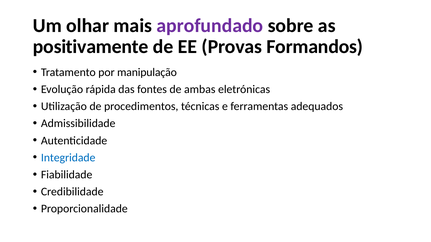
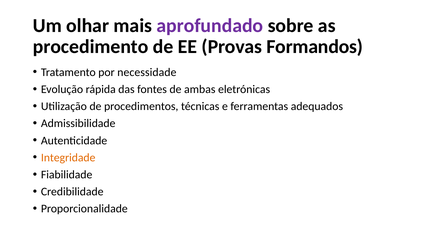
positivamente: positivamente -> procedimento
manipulação: manipulação -> necessidade
Integridade colour: blue -> orange
